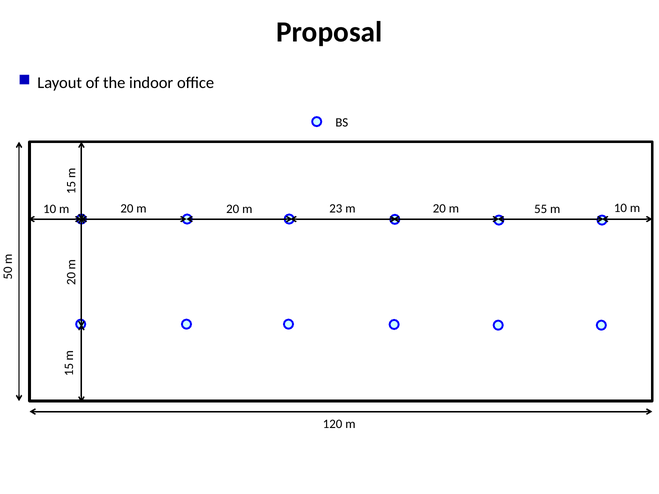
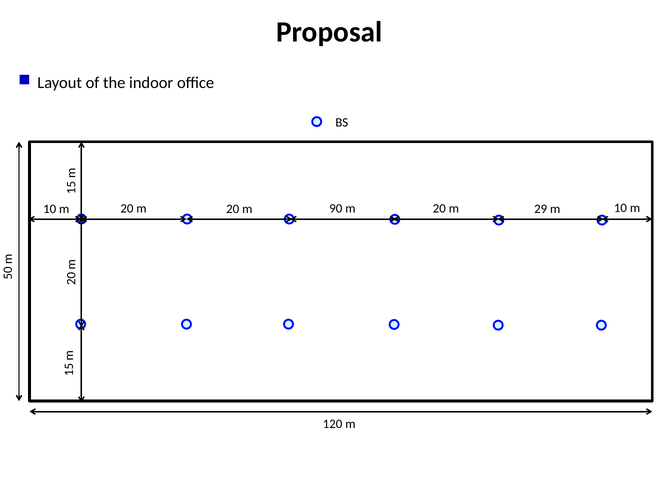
23: 23 -> 90
55: 55 -> 29
